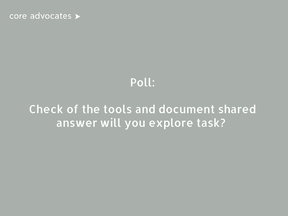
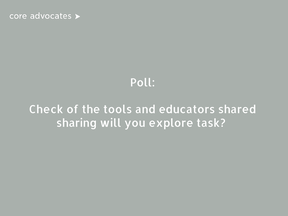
document: document -> educators
answer: answer -> sharing
